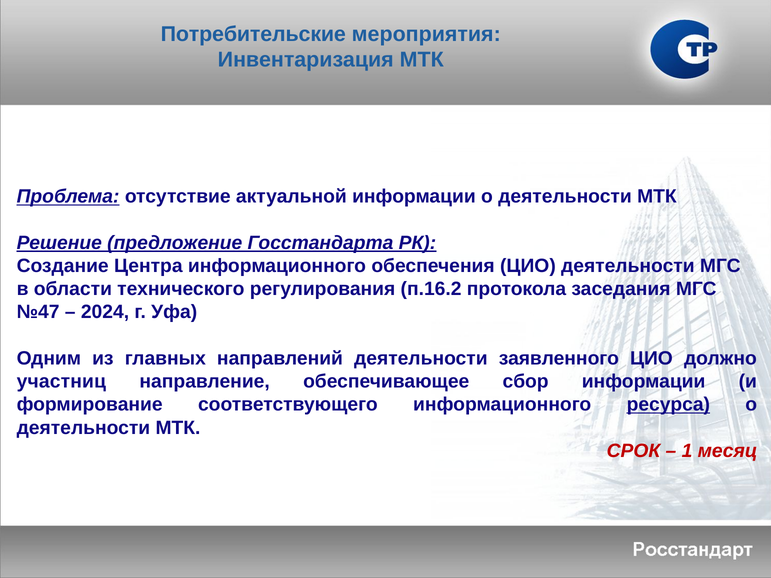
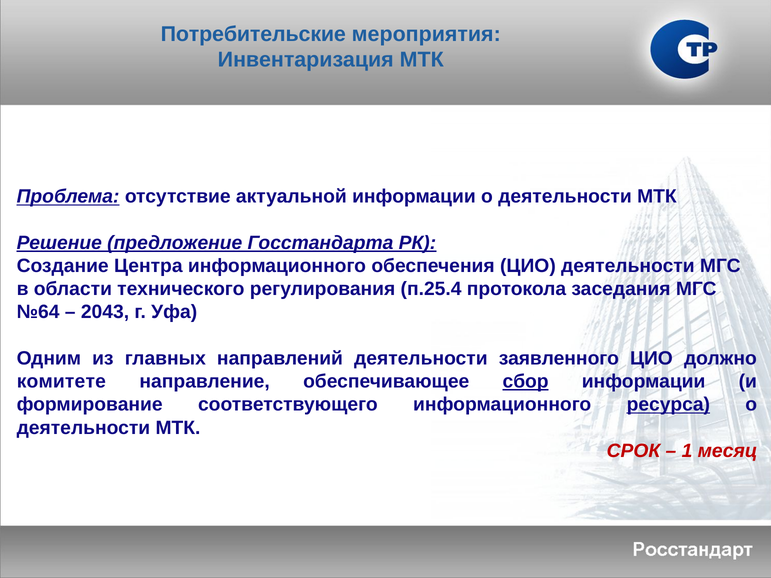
п.16.2: п.16.2 -> п.25.4
№47: №47 -> №64
2024: 2024 -> 2043
участниц: участниц -> комитете
сбор underline: none -> present
